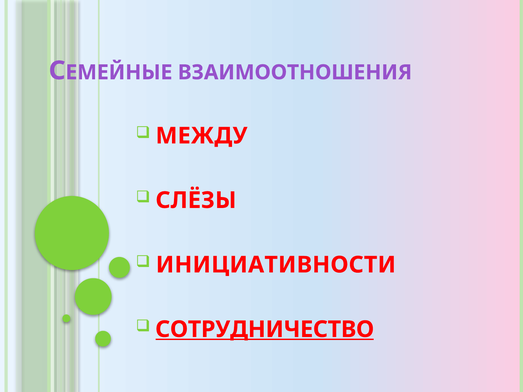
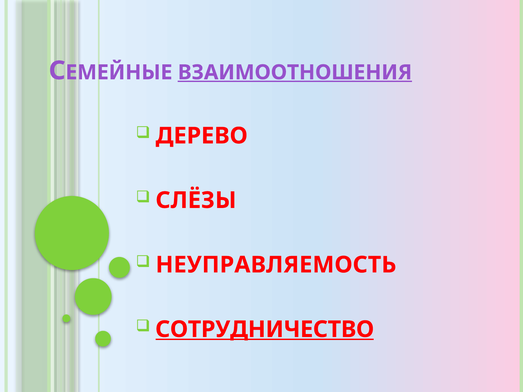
ВЗАИМООТНОШЕНИЯ underline: none -> present
МЕЖДУ: МЕЖДУ -> ДЕРЕВО
ИНИЦИАТИВНОСТИ: ИНИЦИАТИВНОСТИ -> НЕУПРАВЛЯЕМОСТЬ
